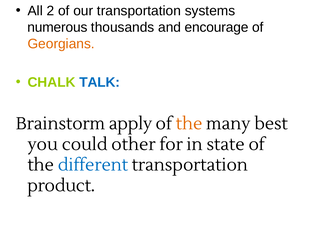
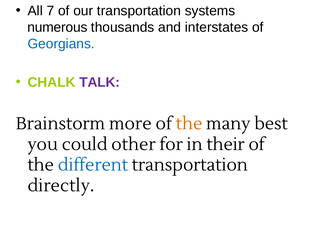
2: 2 -> 7
encourage: encourage -> interstates
Georgians colour: orange -> blue
TALK colour: blue -> purple
apply: apply -> more
state: state -> their
product: product -> directly
